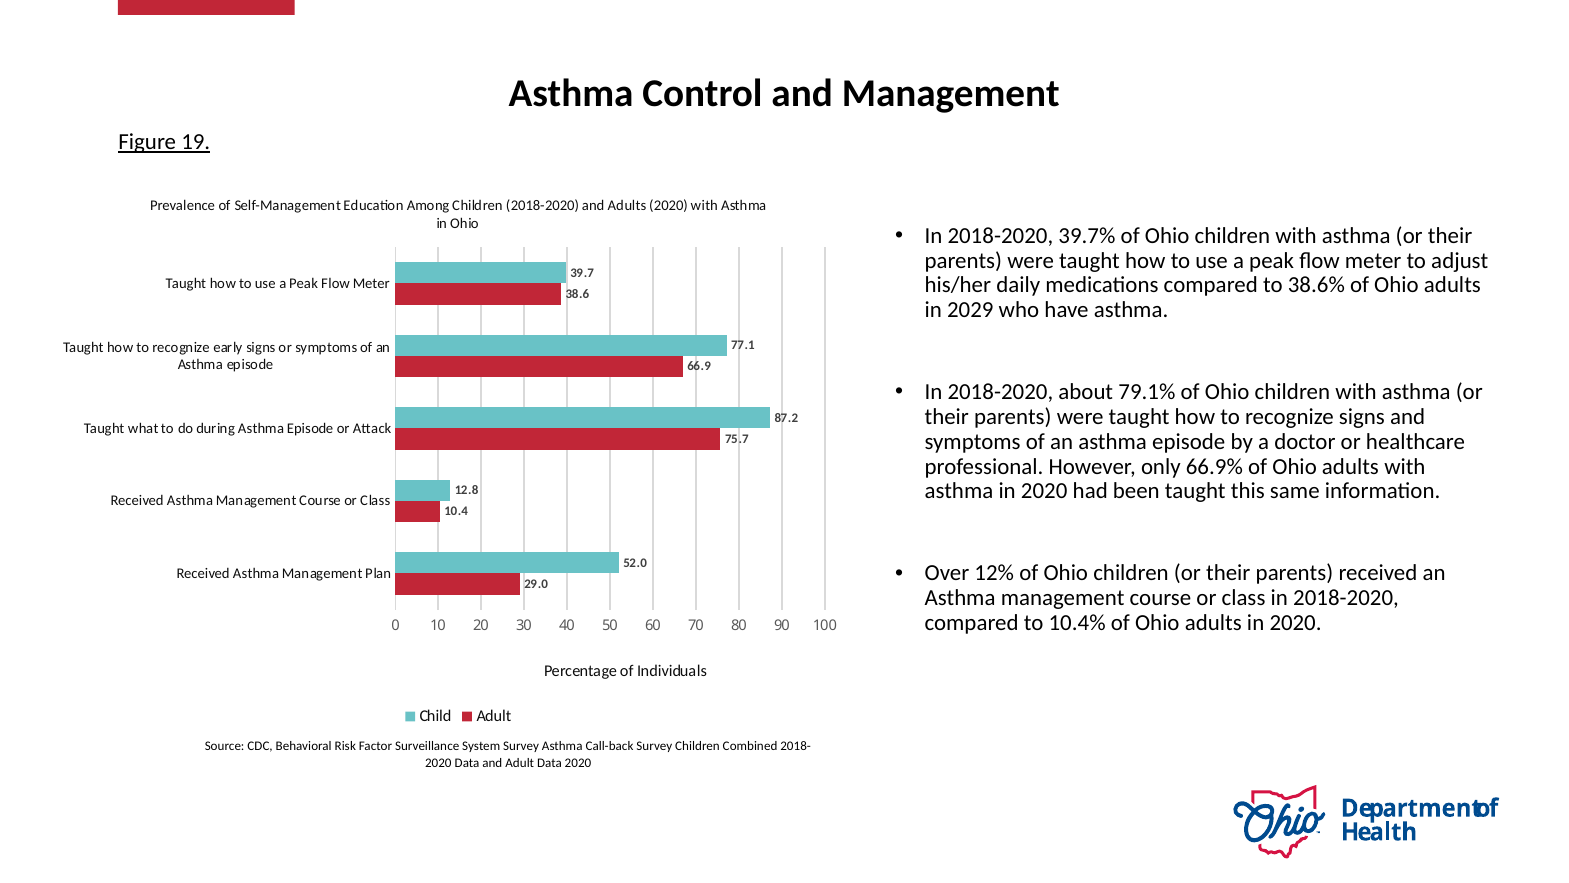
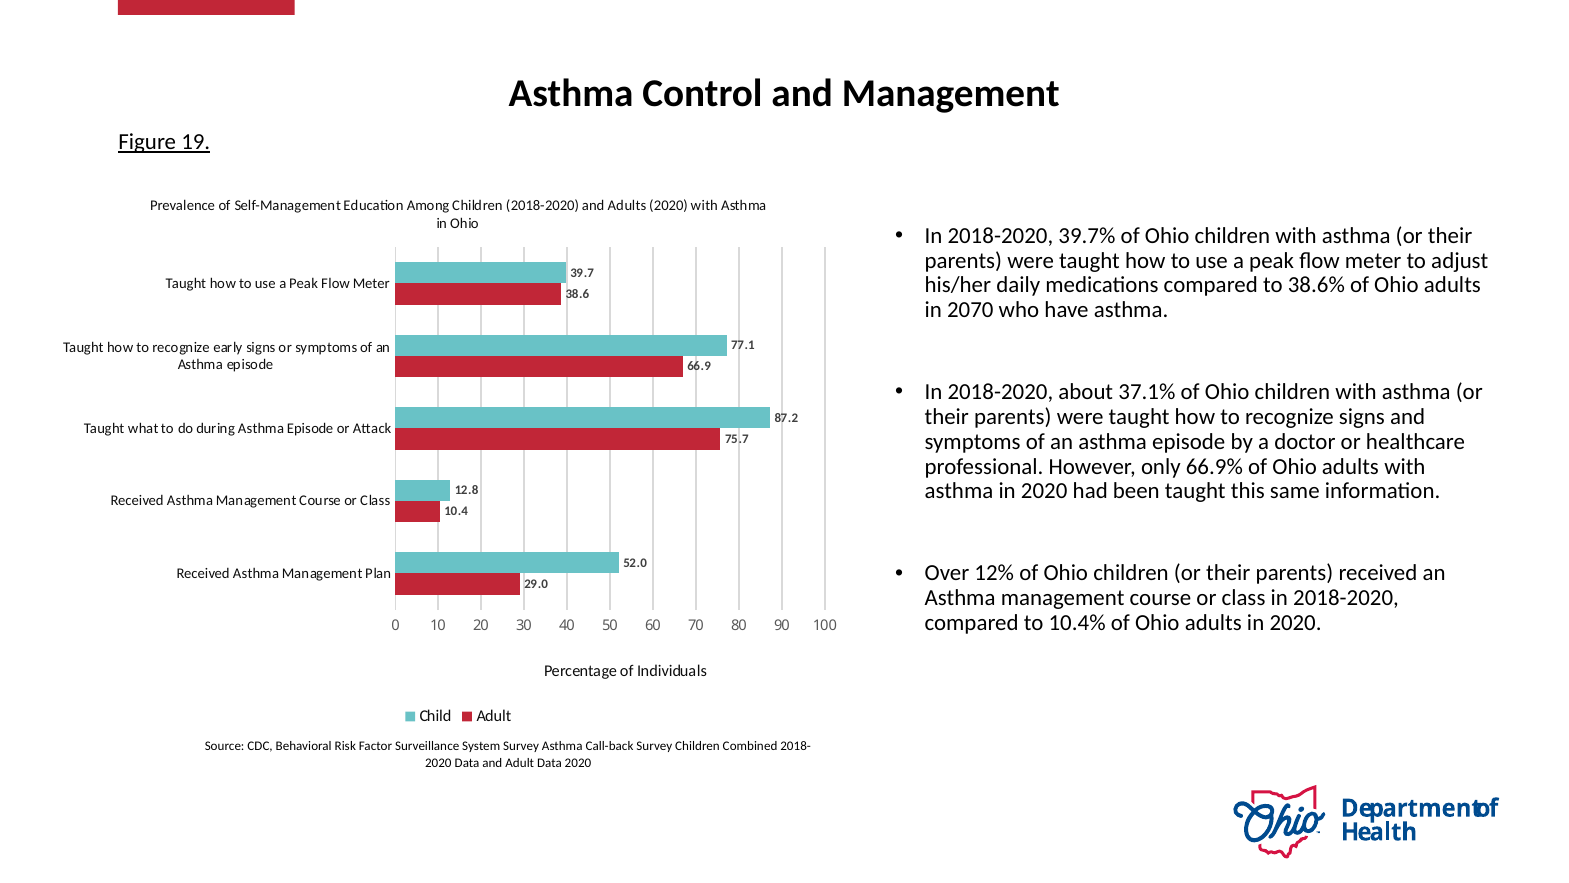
2029: 2029 -> 2070
79.1%: 79.1% -> 37.1%
